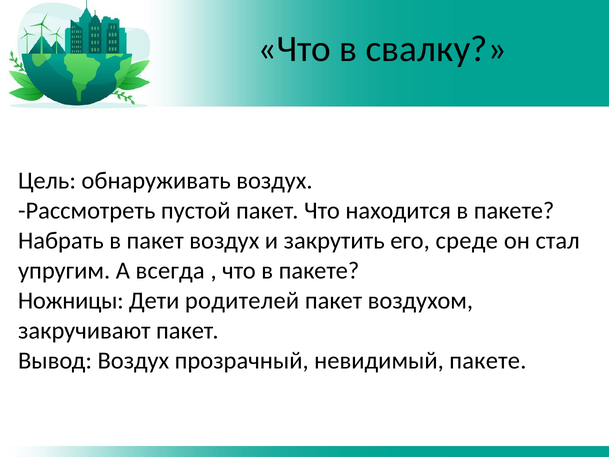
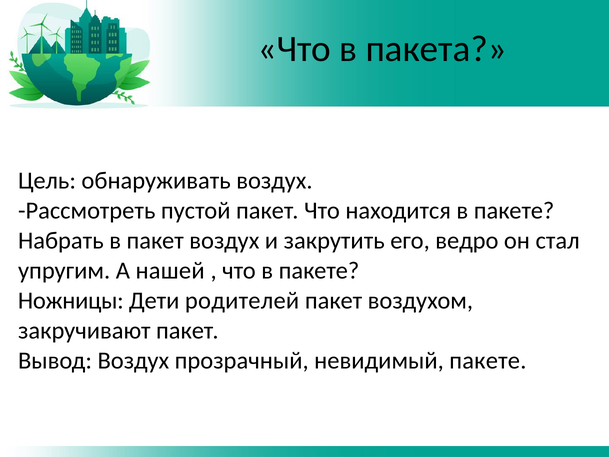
свалку: свалку -> пакета
среде: среде -> ведро
всегда: всегда -> нашей
